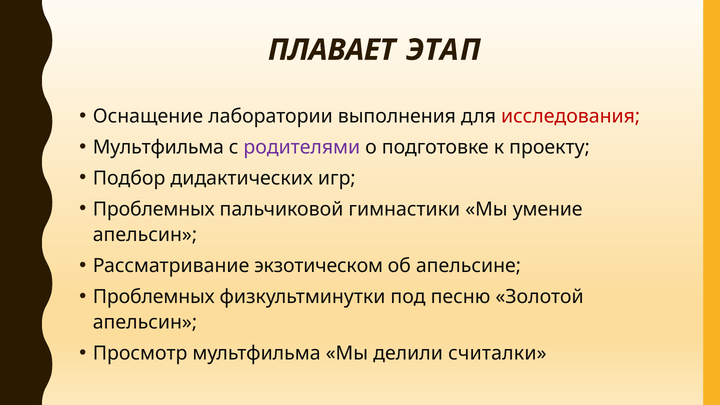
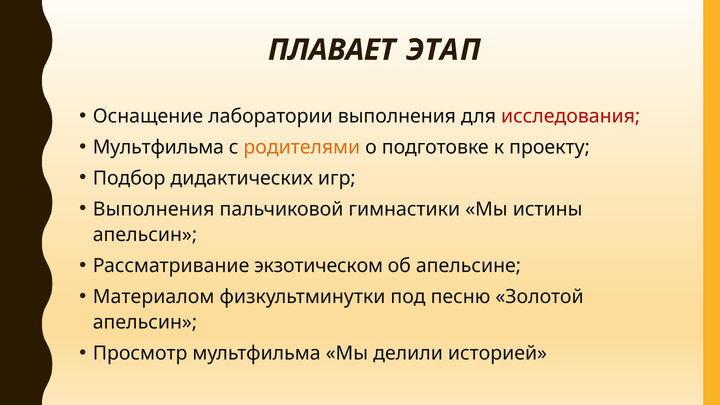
родителями colour: purple -> orange
Проблемных at (154, 209): Проблемных -> Выполнения
умение: умение -> истины
Проблемных at (154, 297): Проблемных -> Материалом
считалки: считалки -> историей
